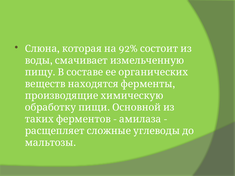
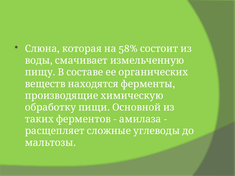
92%: 92% -> 58%
